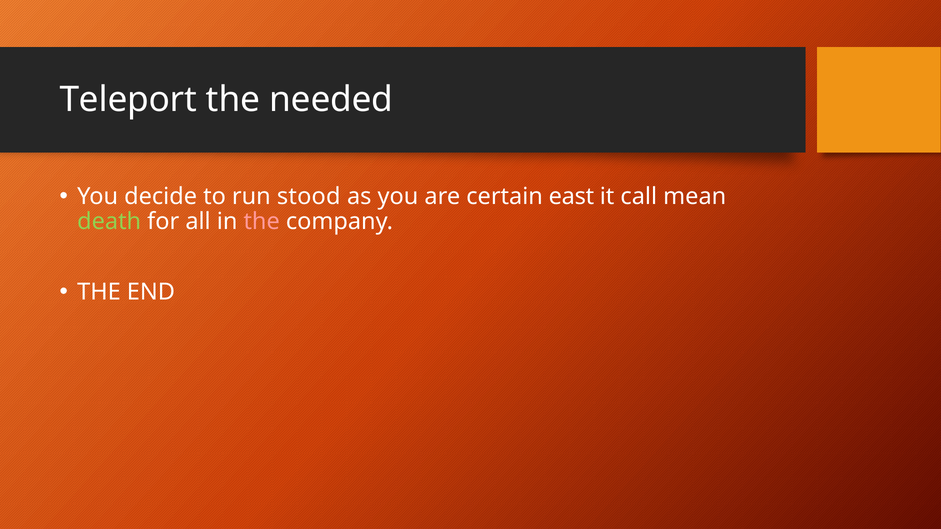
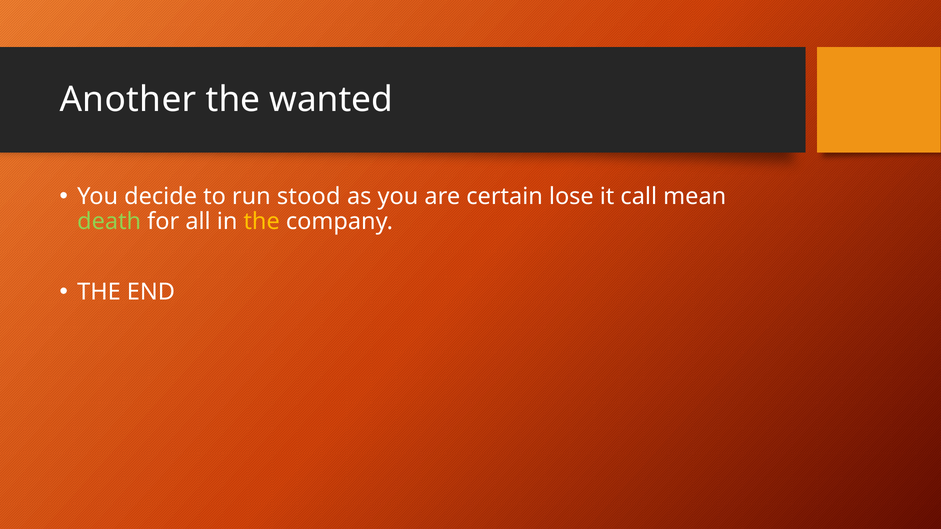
Teleport: Teleport -> Another
needed: needed -> wanted
east: east -> lose
the at (262, 222) colour: pink -> yellow
